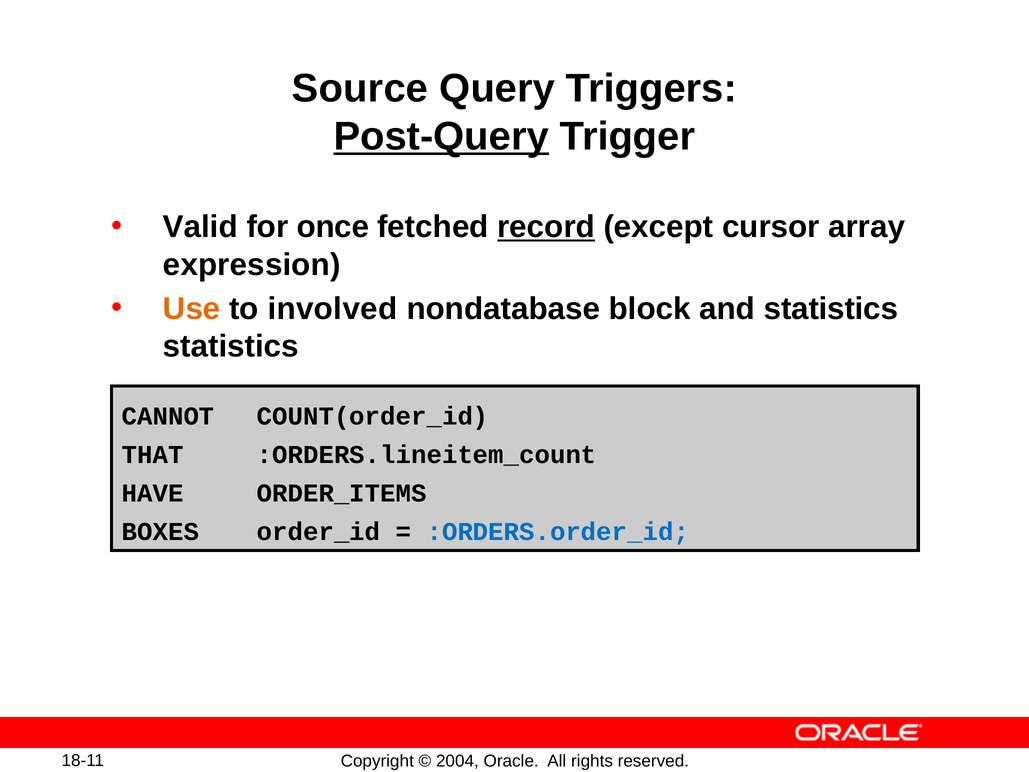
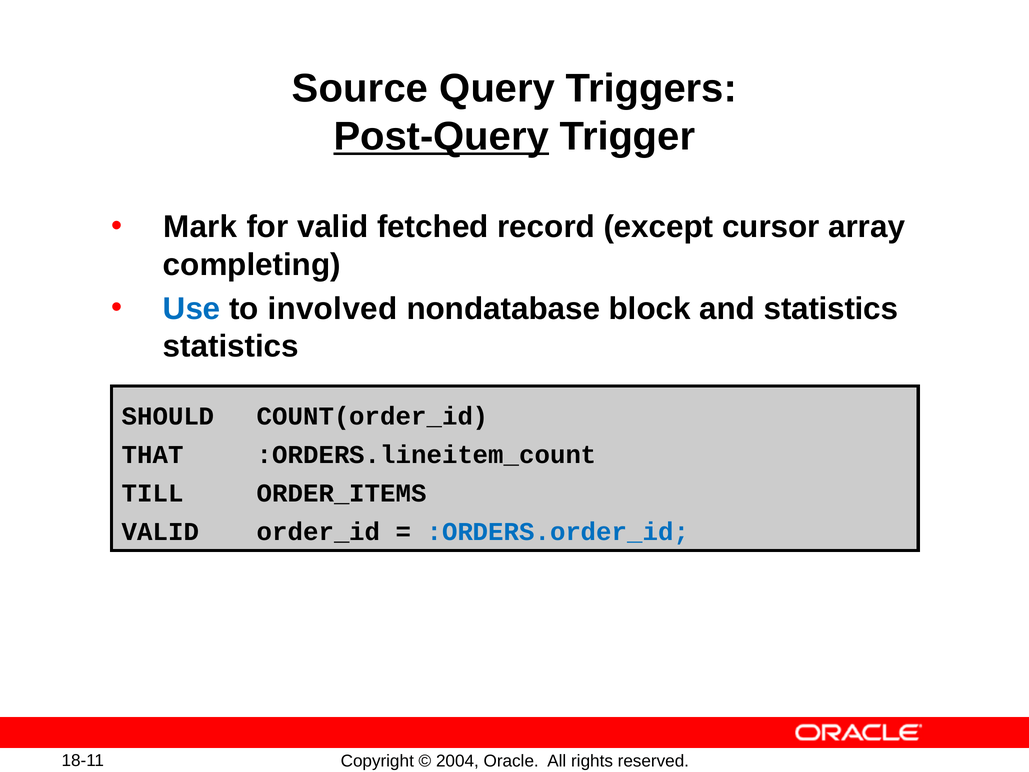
Valid: Valid -> Mark
for once: once -> valid
record underline: present -> none
expression: expression -> completing
Use colour: orange -> blue
CANNOT: CANNOT -> SHOULD
HAVE: HAVE -> TILL
BOXES at (160, 532): BOXES -> VALID
